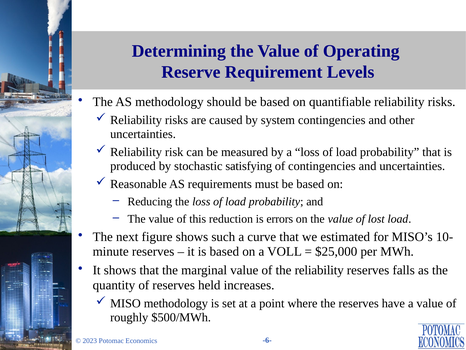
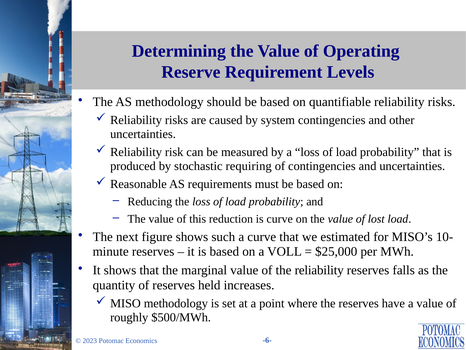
satisfying: satisfying -> requiring
is errors: errors -> curve
